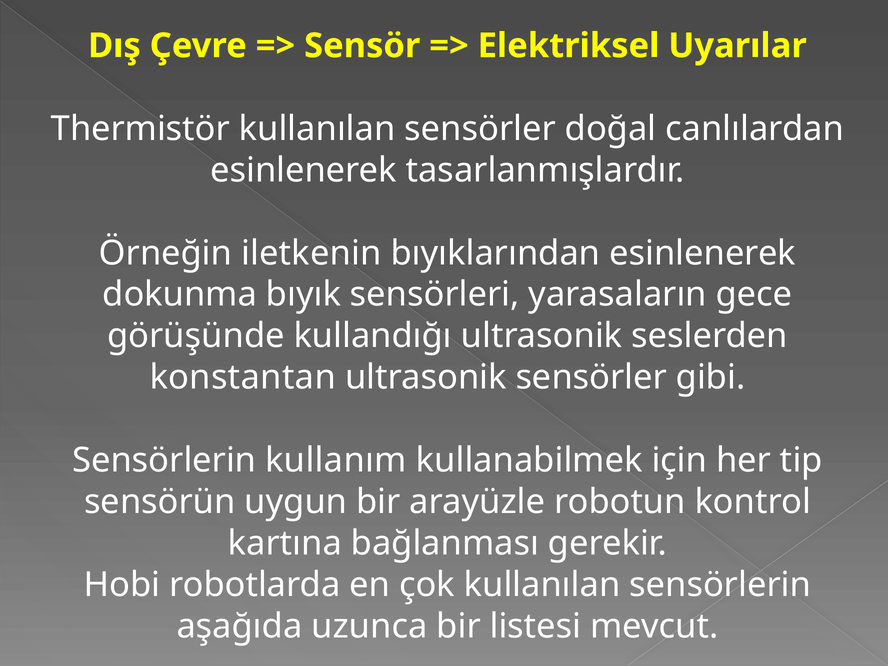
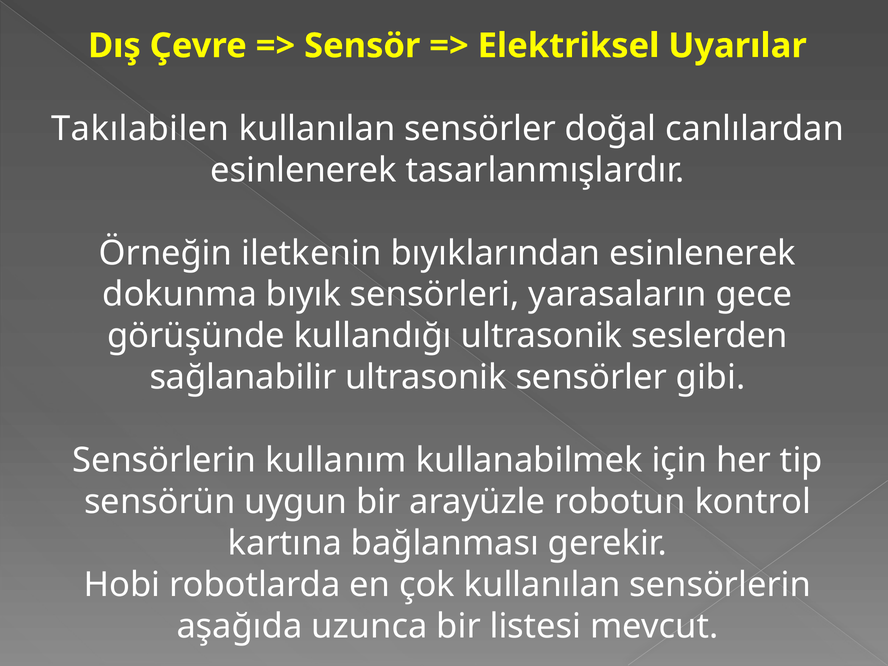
Thermistör: Thermistör -> Takılabilen
konstantan: konstantan -> sağlanabilir
